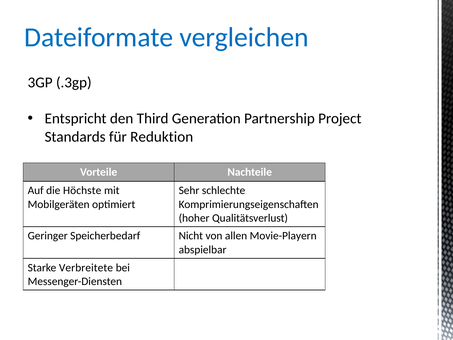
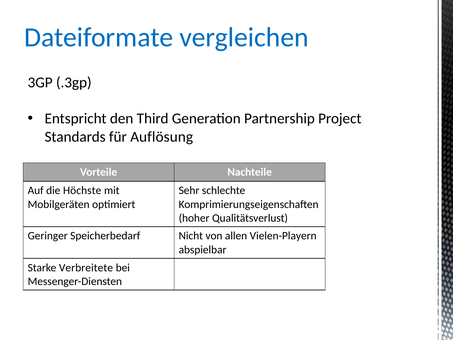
Reduktion: Reduktion -> Auflösung
Movie-Playern: Movie-Playern -> Vielen-Playern
